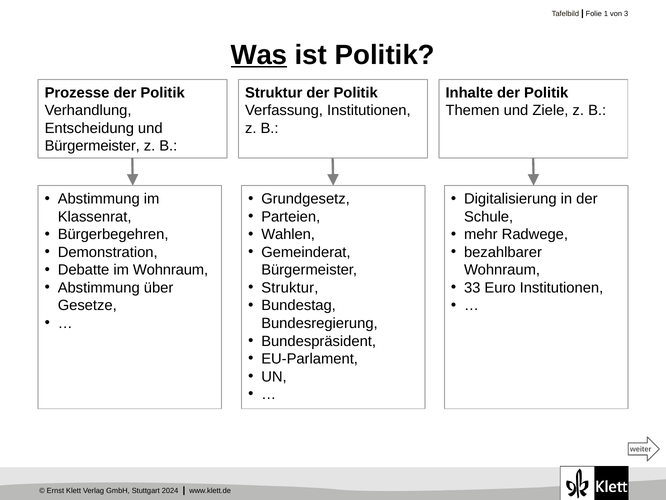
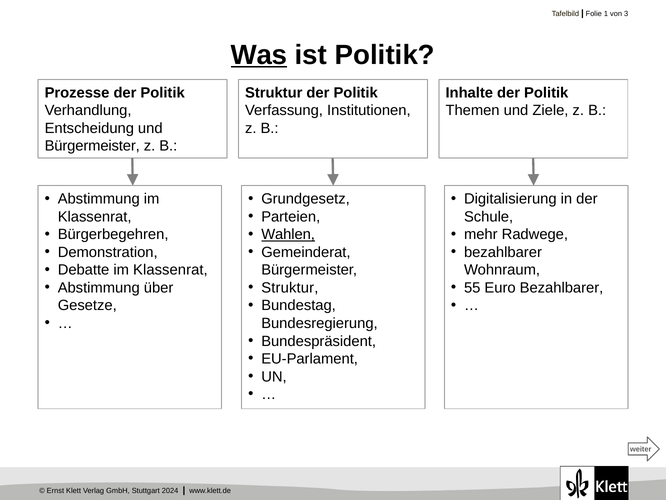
Wahlen underline: none -> present
Debatte im Wohnraum: Wohnraum -> Klassenrat
33: 33 -> 55
Euro Institutionen: Institutionen -> Bezahlbarer
